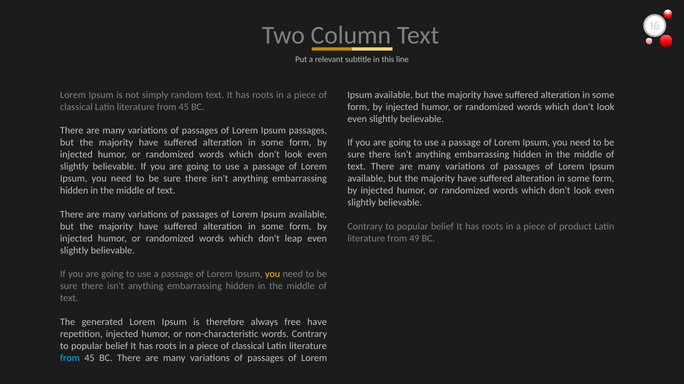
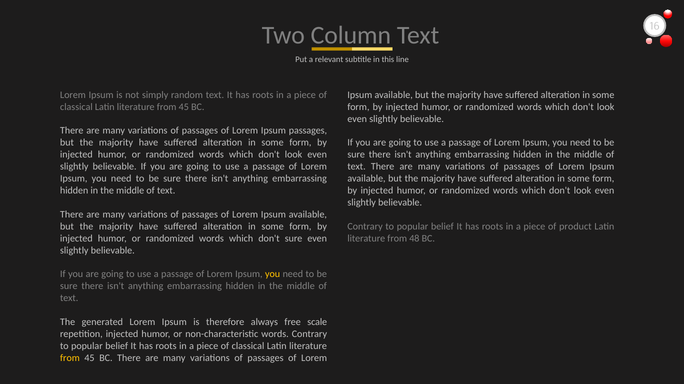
don't leap: leap -> sure
49: 49 -> 48
free have: have -> scale
from at (70, 359) colour: light blue -> yellow
